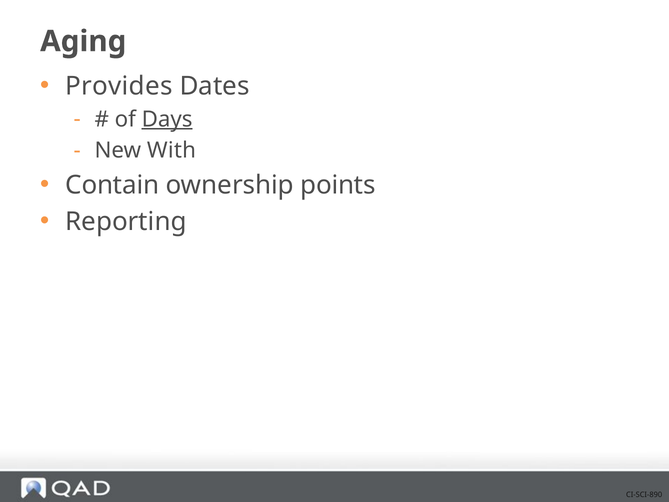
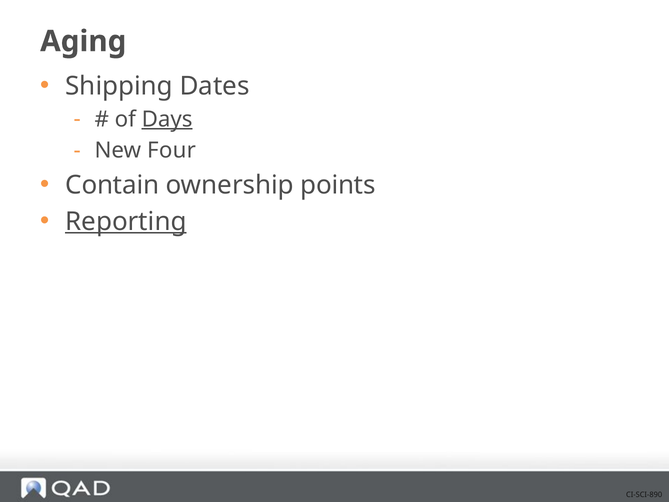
Provides: Provides -> Shipping
With: With -> Four
Reporting underline: none -> present
